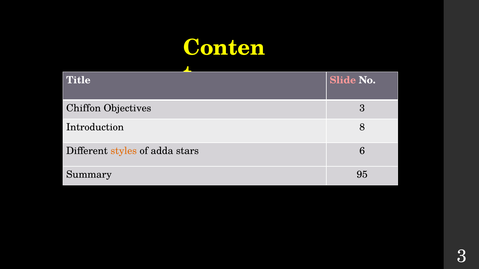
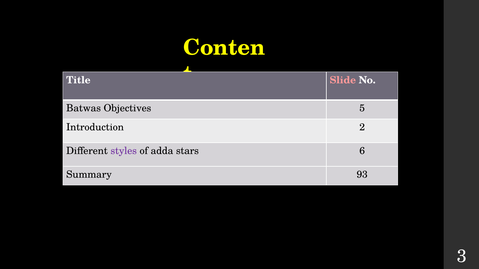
Chiffon: Chiffon -> Batwas
Objectives 3: 3 -> 5
8: 8 -> 2
styles colour: orange -> purple
95: 95 -> 93
